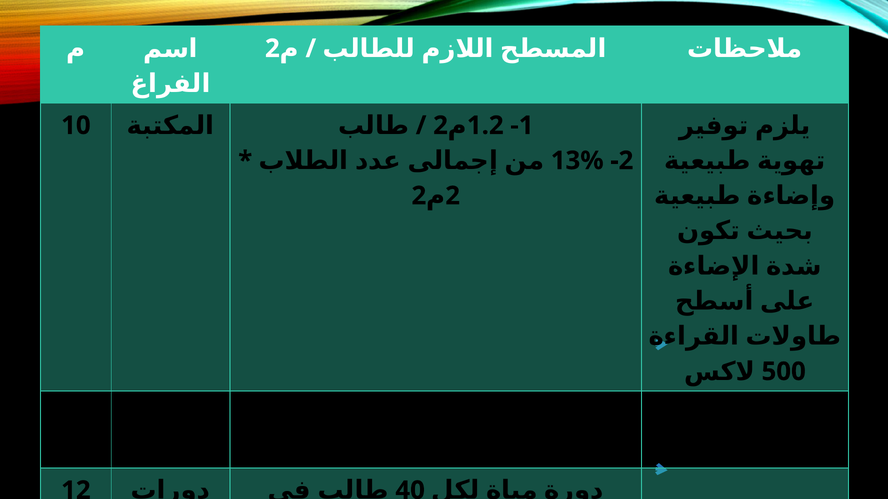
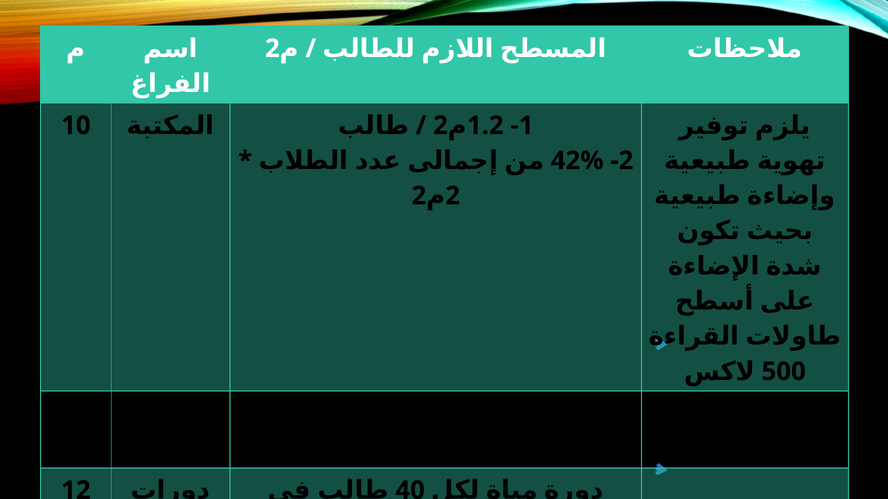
13%: 13% -> 42%
